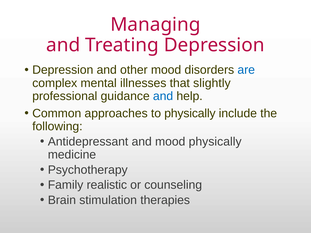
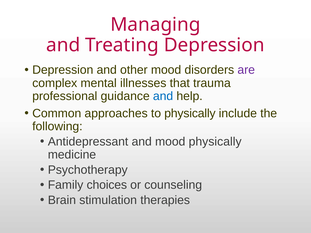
are colour: blue -> purple
slightly: slightly -> trauma
realistic: realistic -> choices
